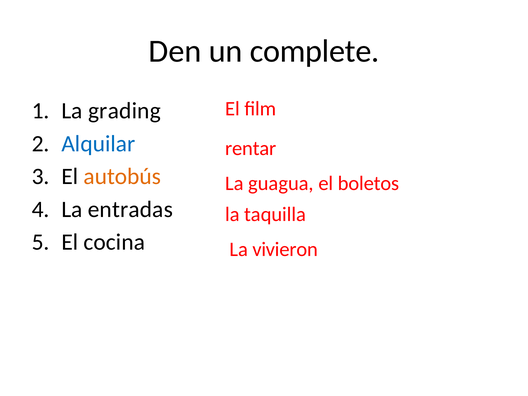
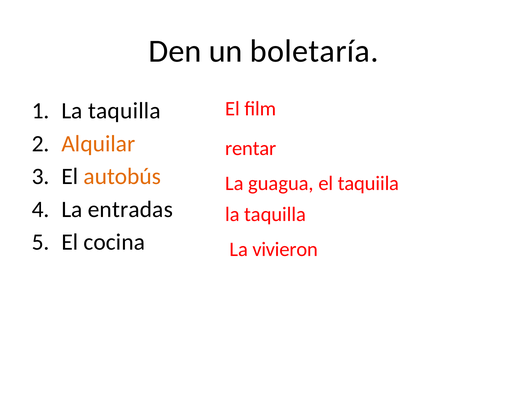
complete: complete -> boletaría
grading at (124, 111): grading -> taquilla
Alquilar colour: blue -> orange
boletos: boletos -> taquiila
